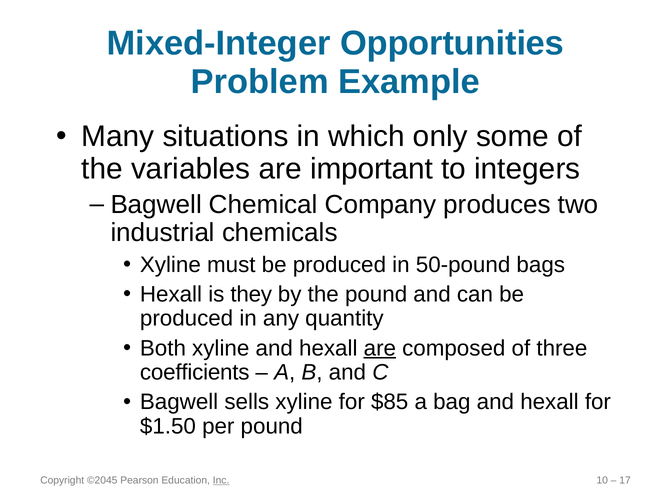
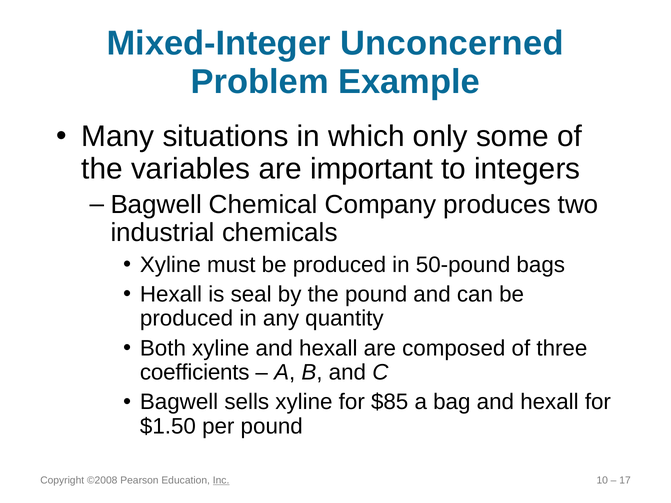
Opportunities: Opportunities -> Unconcerned
they: they -> seal
are at (380, 348) underline: present -> none
©2045: ©2045 -> ©2008
